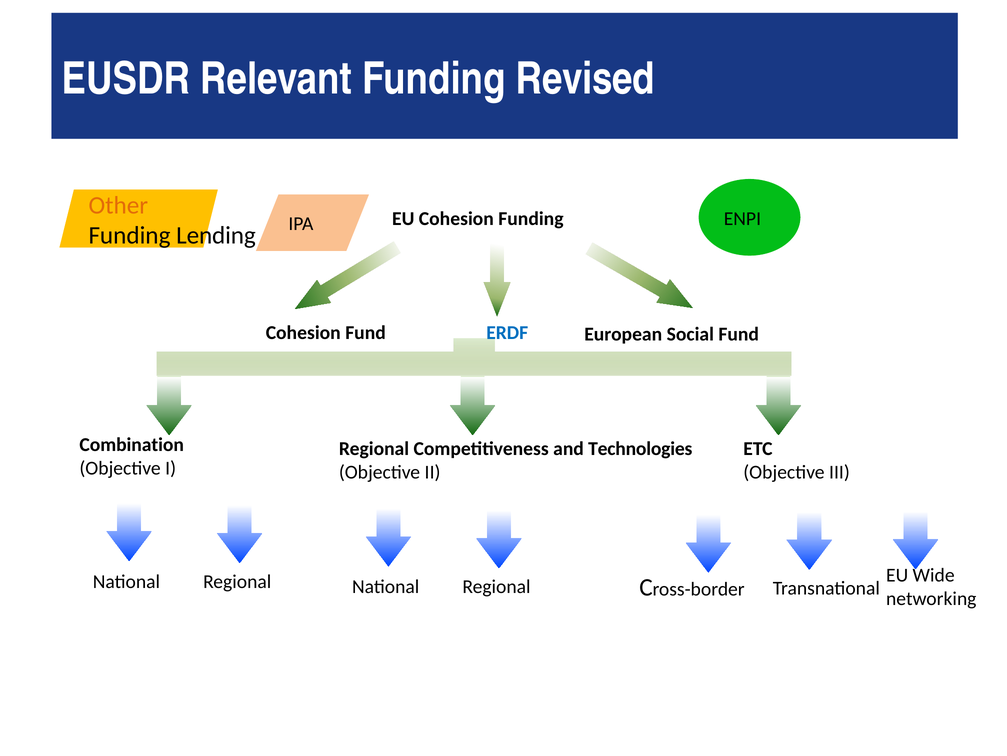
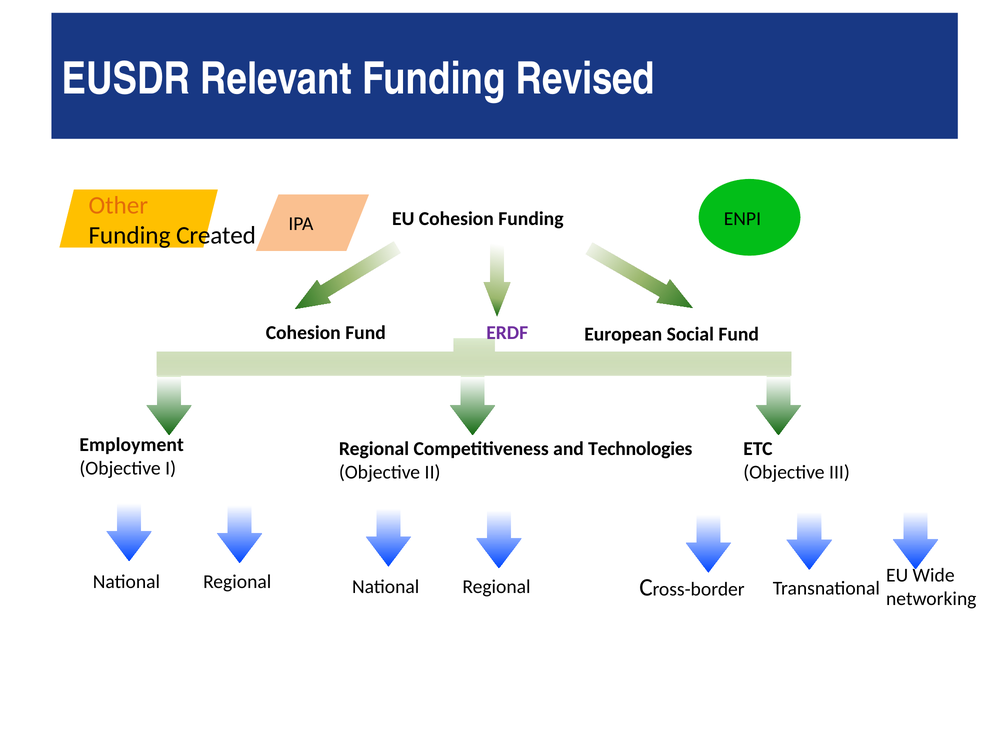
Lending: Lending -> Created
ERDF colour: blue -> purple
Combination: Combination -> Employment
